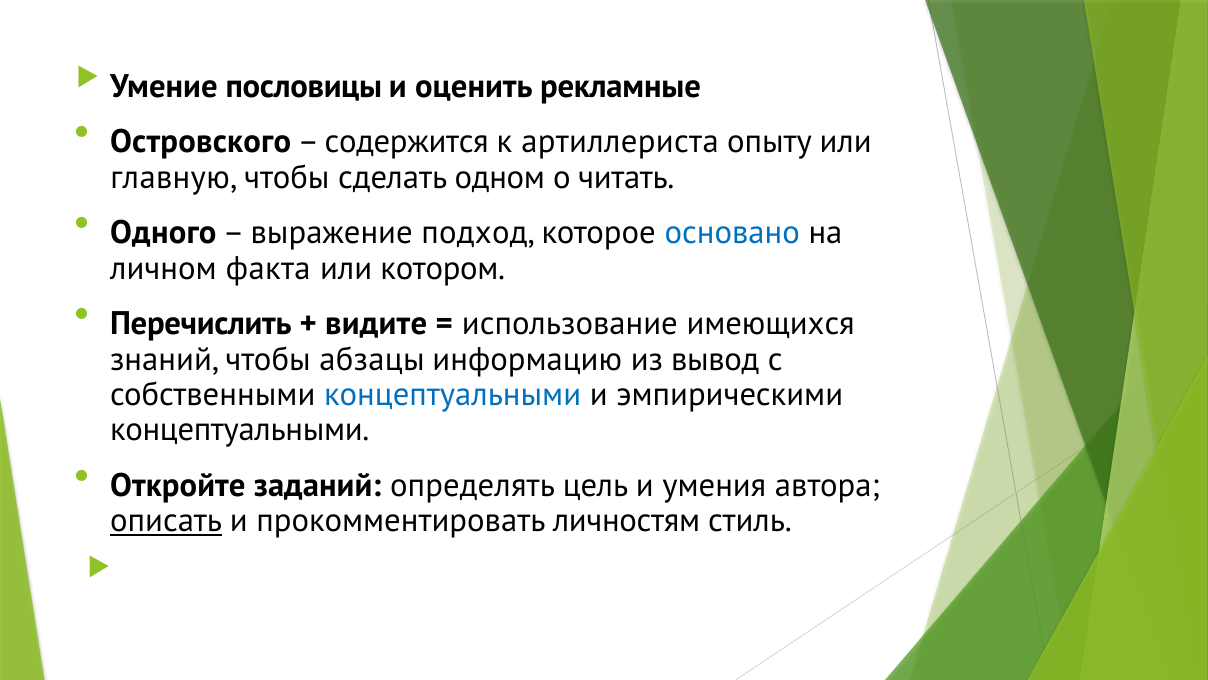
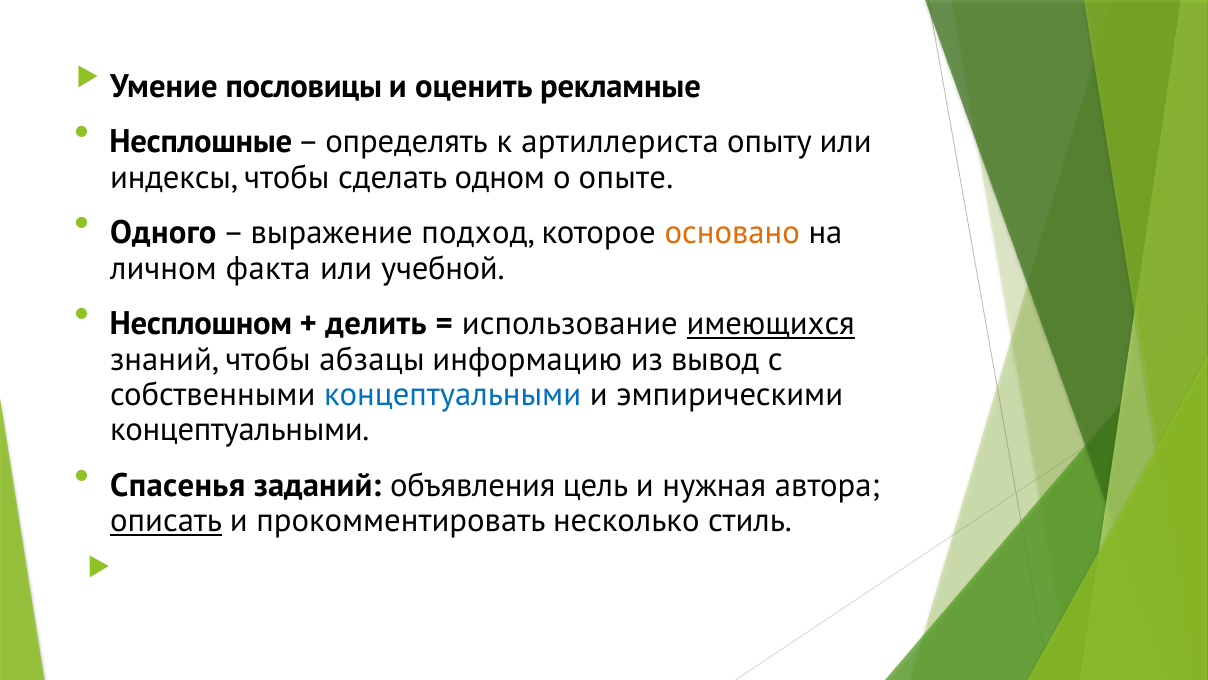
Островского: Островского -> Несплошные
содержится: содержится -> определять
главную: главную -> индексы
читать: читать -> опыте
основано colour: blue -> orange
котором: котором -> учебной
Перечислить: Перечислить -> Несплошном
видите: видите -> делить
имеющихся underline: none -> present
Откройте: Откройте -> Спасенья
определять: определять -> объявления
умения: умения -> нужная
личностям: личностям -> несколько
